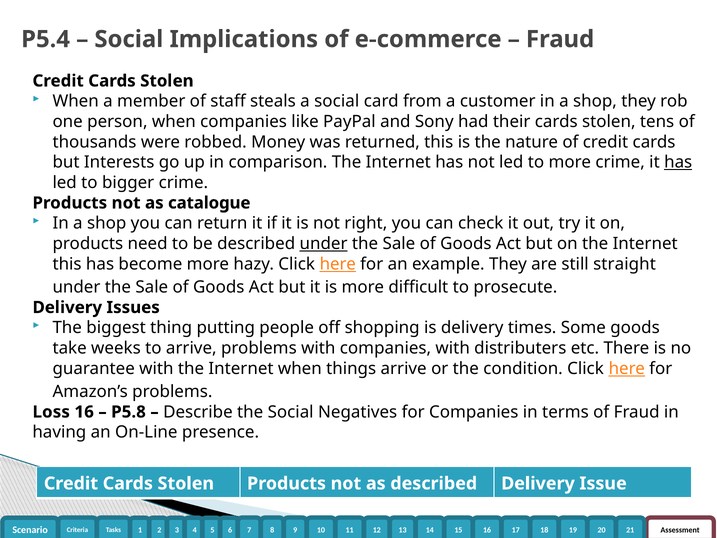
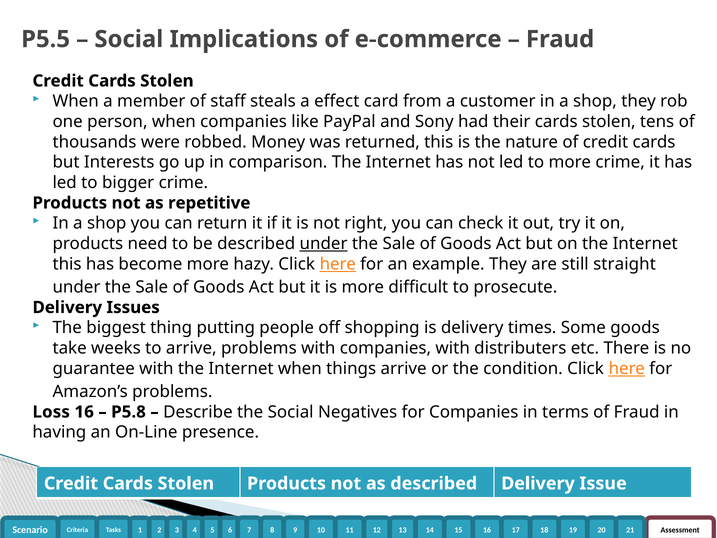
P5.4: P5.4 -> P5.5
a social: social -> effect
has at (678, 162) underline: present -> none
catalogue: catalogue -> repetitive
